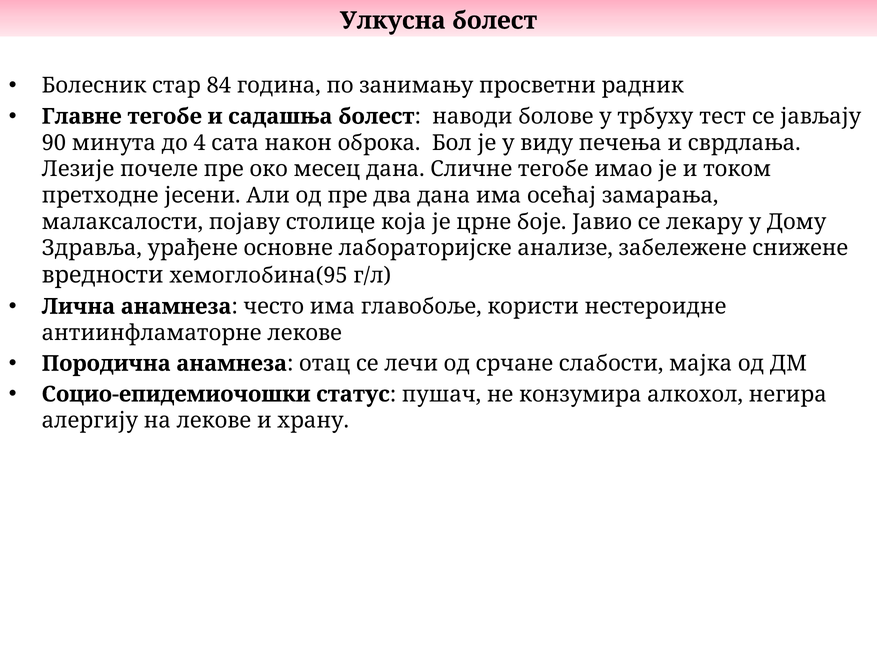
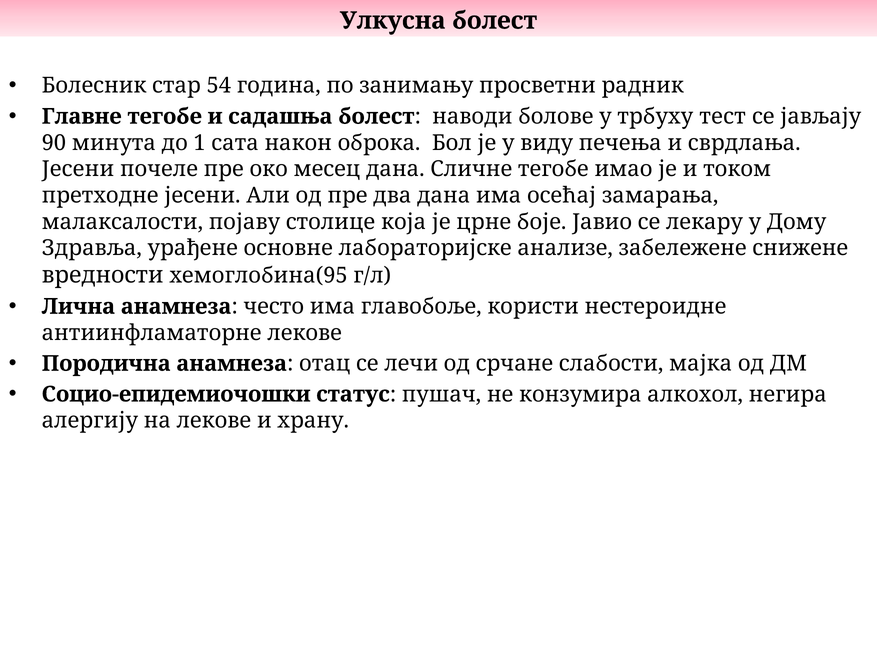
84: 84 -> 54
4: 4 -> 1
Лезије at (78, 169): Лезије -> Јесени
